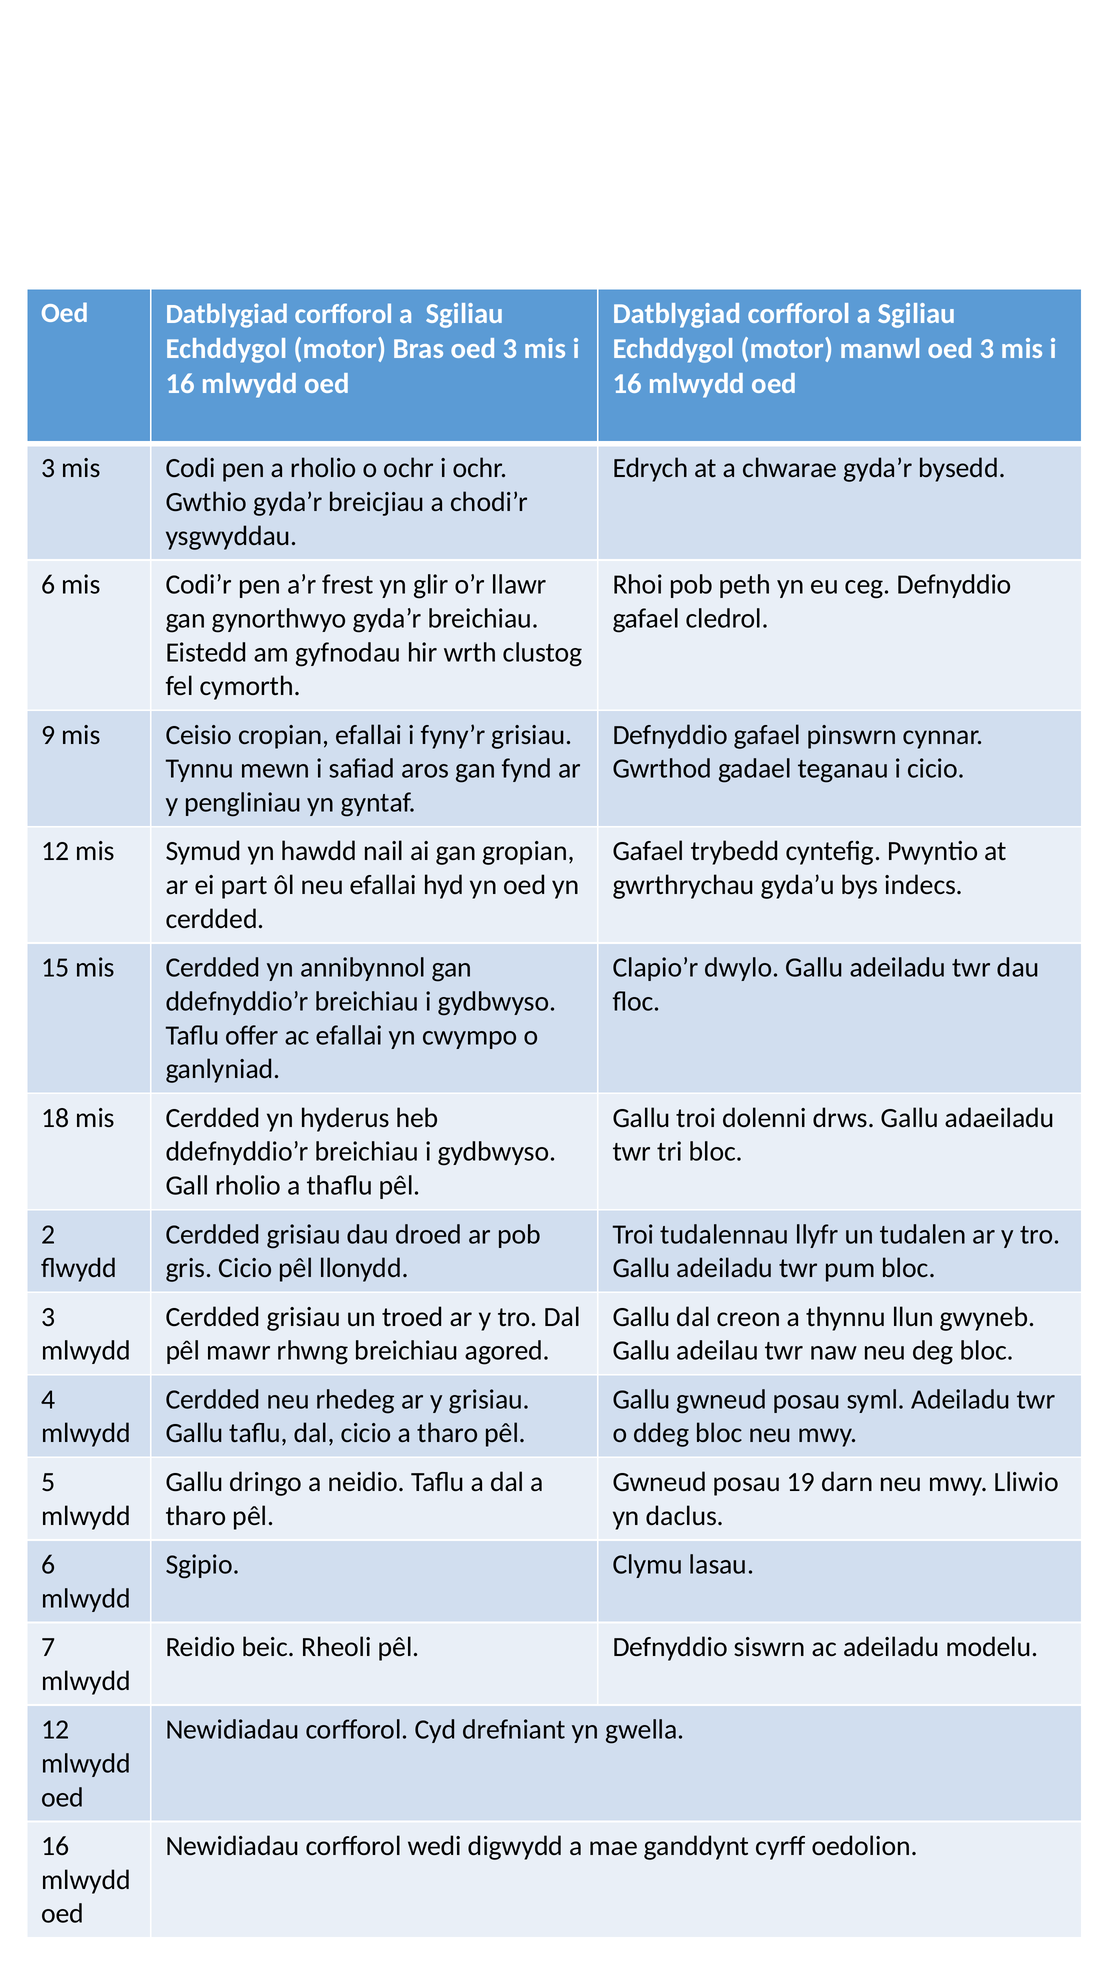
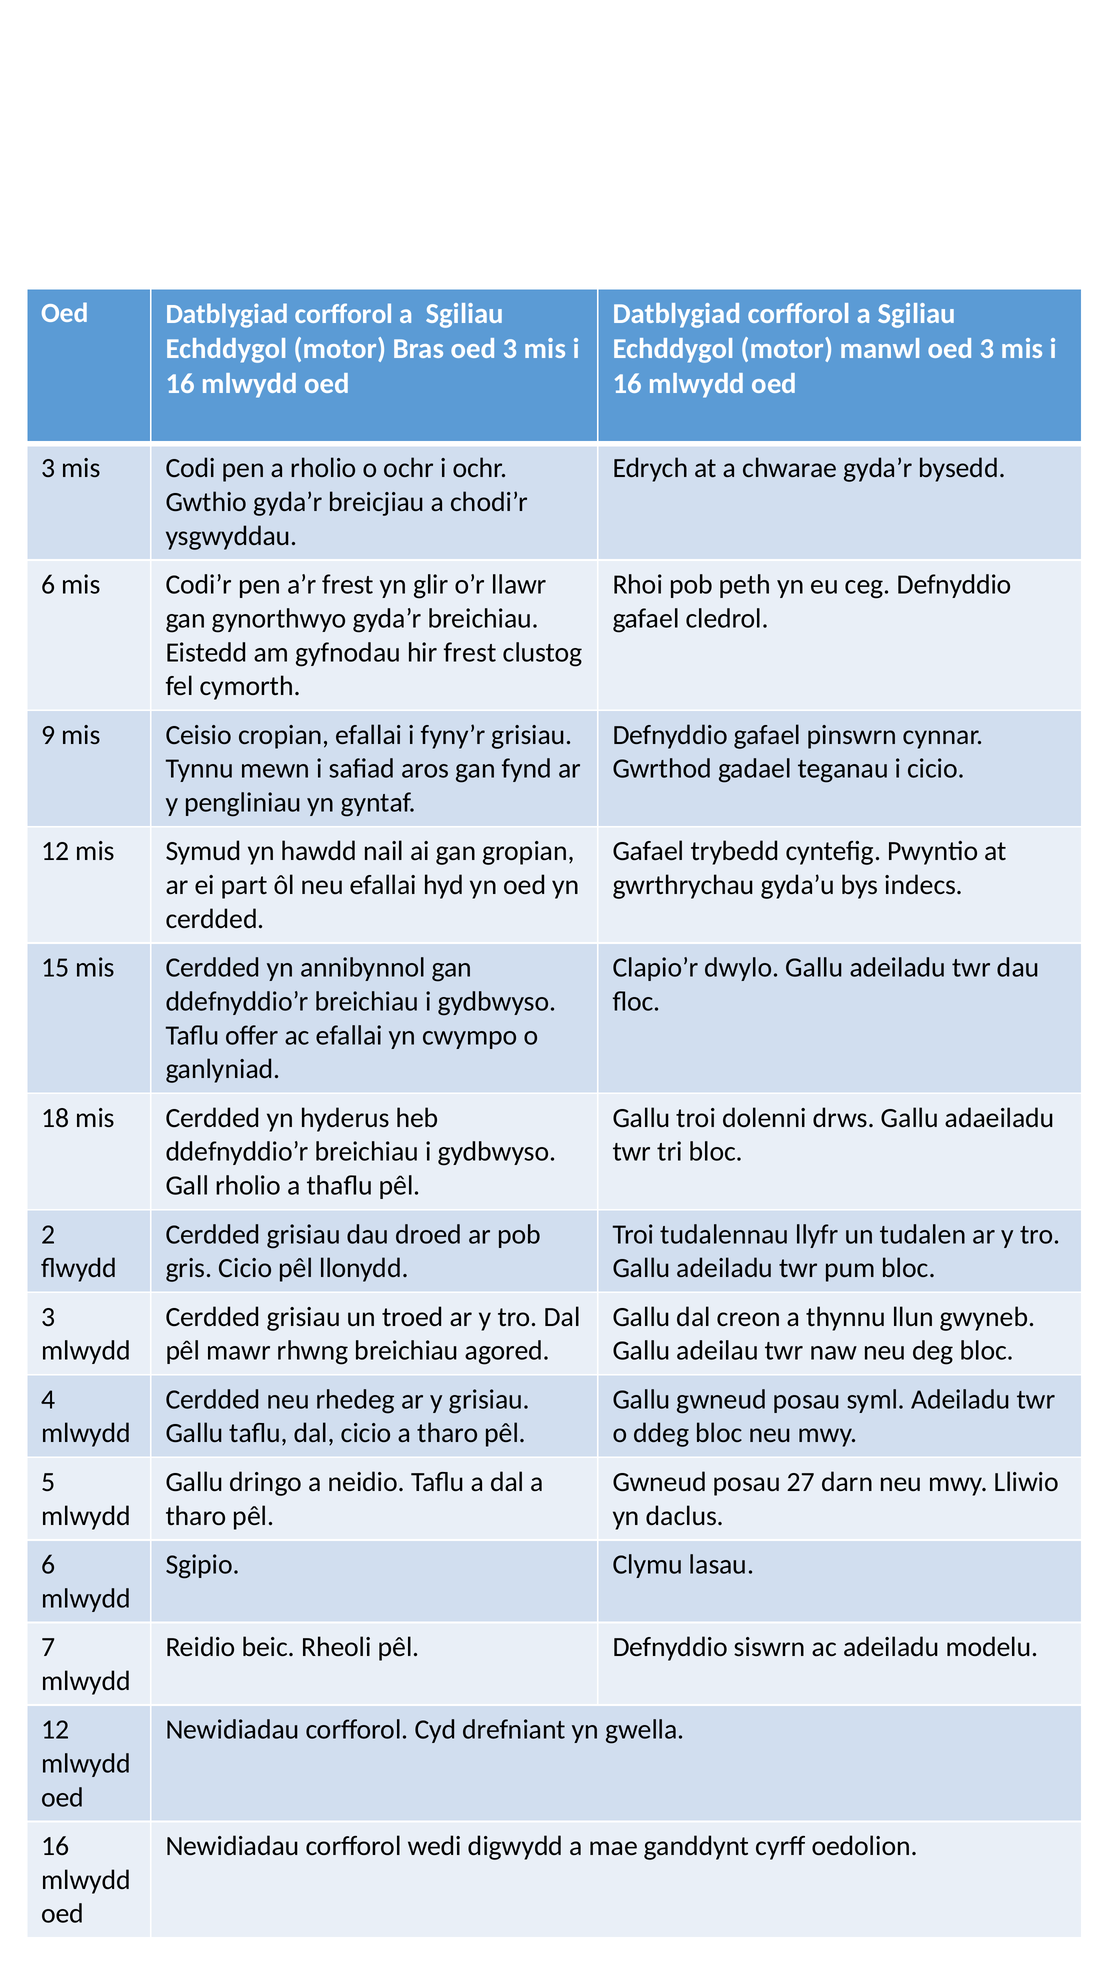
hir wrth: wrth -> frest
19: 19 -> 27
